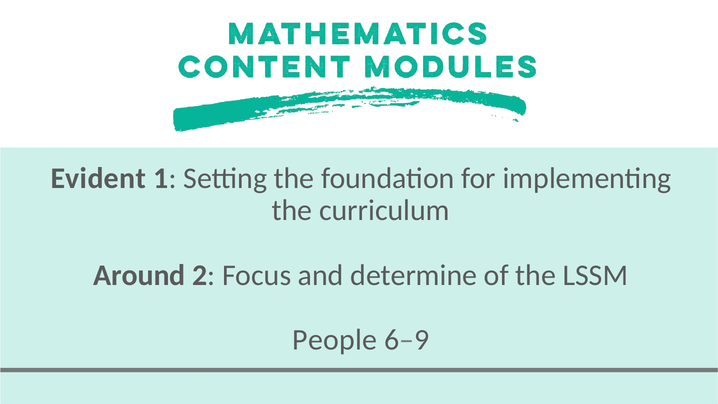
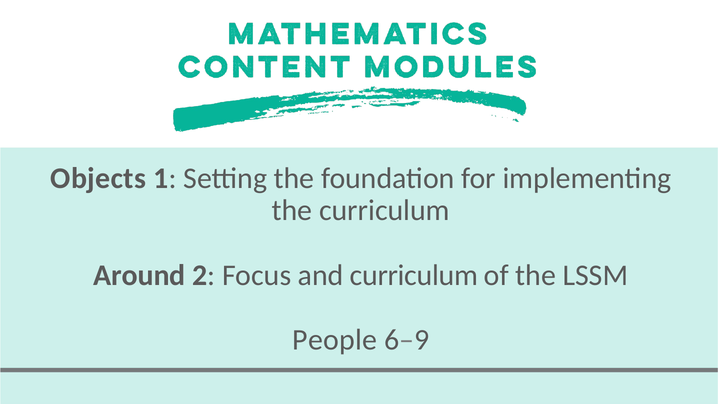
Evident: Evident -> Objects
and determine: determine -> curriculum
